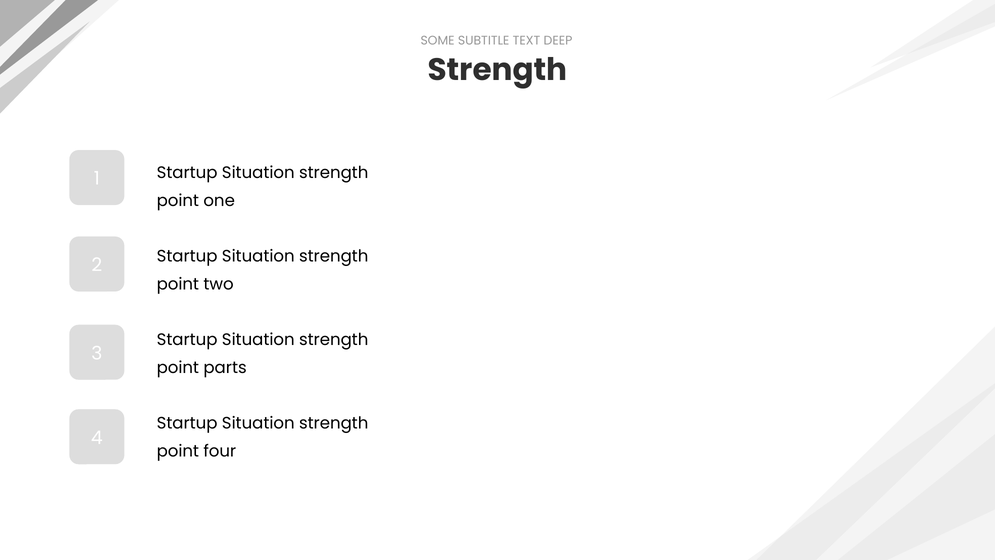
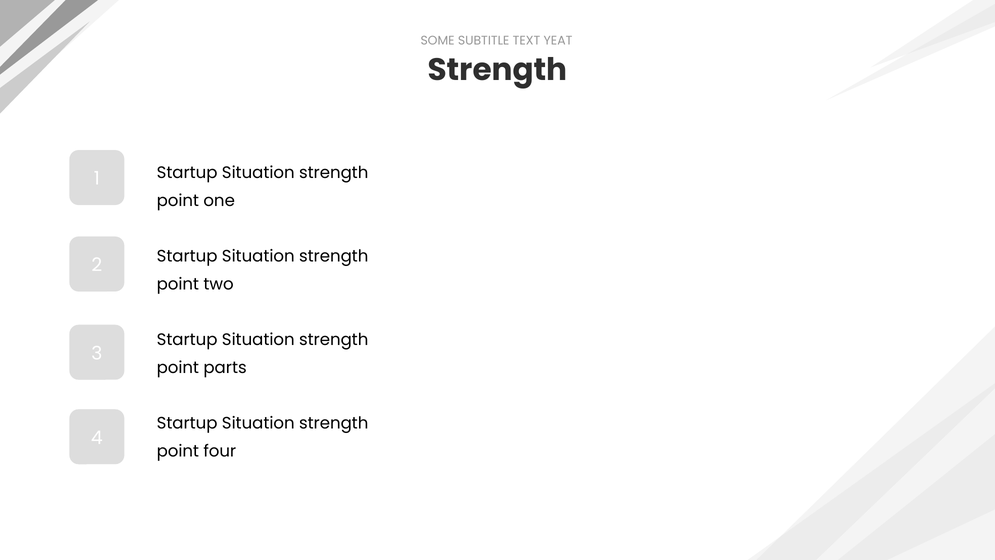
DEEP: DEEP -> YEAT
